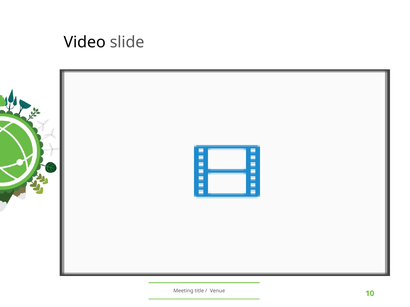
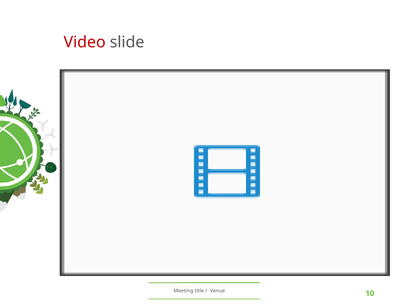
Video colour: black -> red
